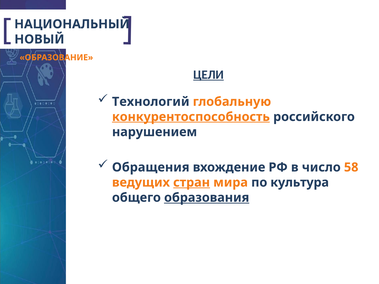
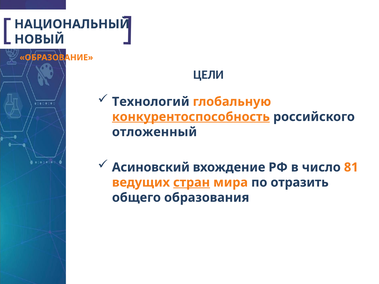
ЦЕЛИ underline: present -> none
нарушением: нарушением -> отложенный
Обращения: Обращения -> Асиновский
58: 58 -> 81
культура: культура -> отразить
образования underline: present -> none
